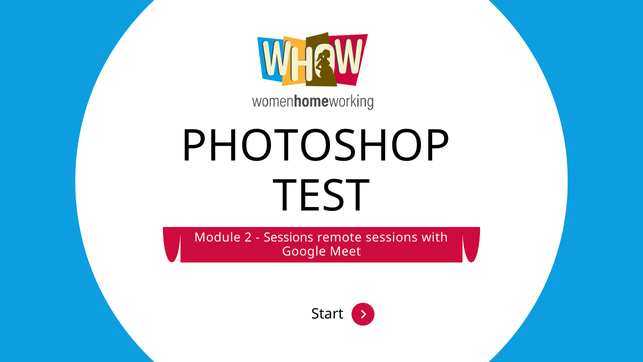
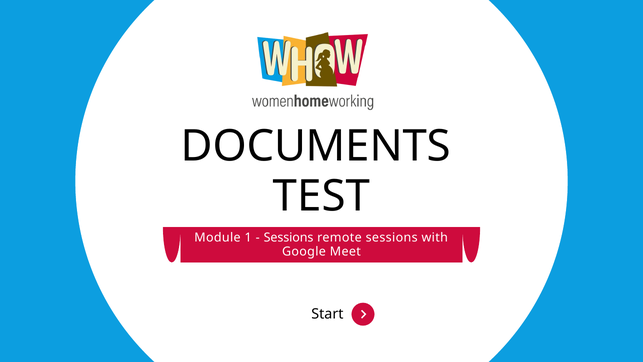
PHOTOSHOP: PHOTOSHOP -> DOCUMENTS
2: 2 -> 1
